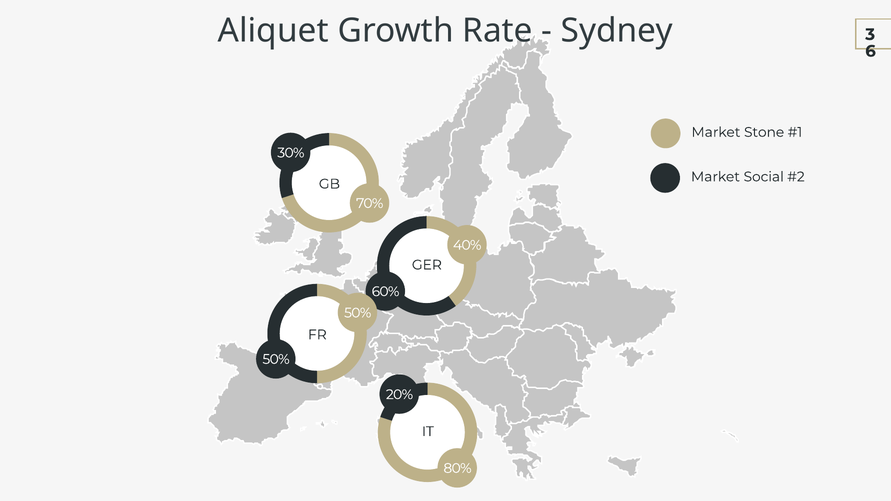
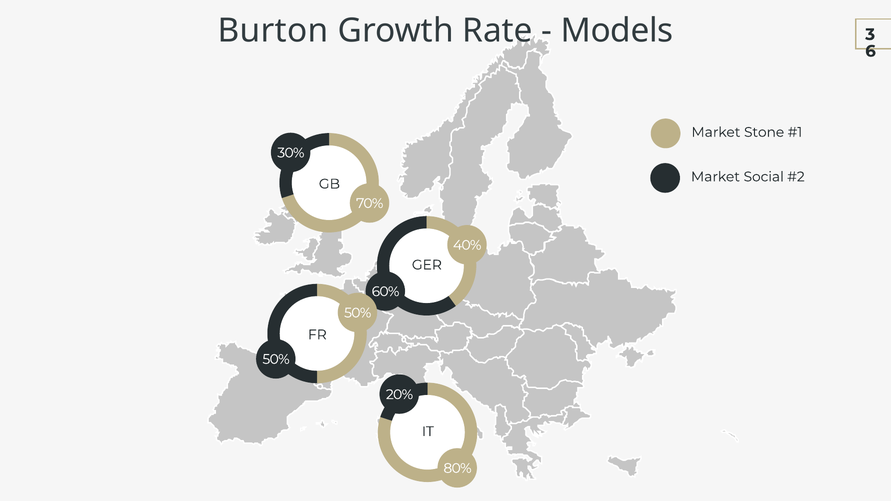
Aliquet: Aliquet -> Burton
Sydney: Sydney -> Models
